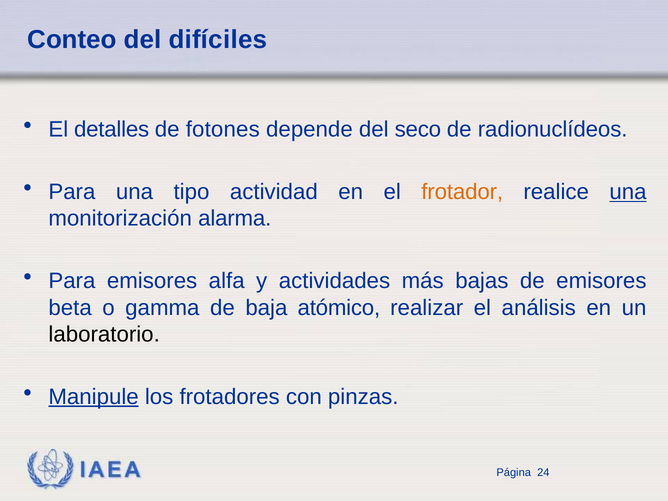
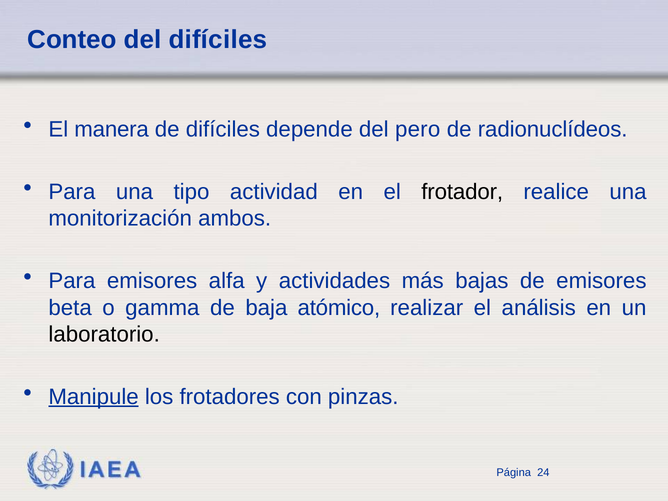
detalles: detalles -> manera
de fotones: fotones -> difíciles
seco: seco -> pero
frotador colour: orange -> black
una at (628, 192) underline: present -> none
alarma: alarma -> ambos
